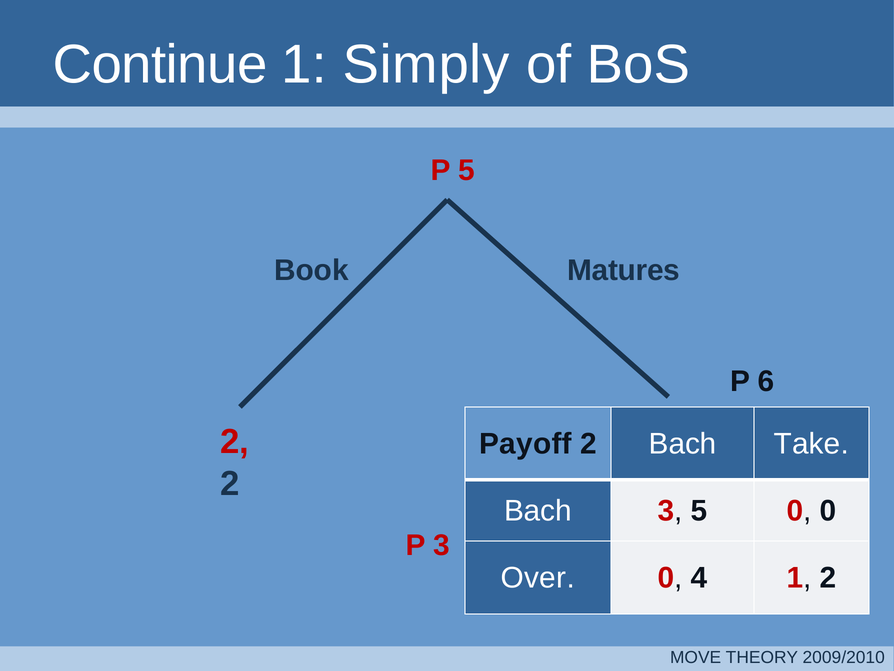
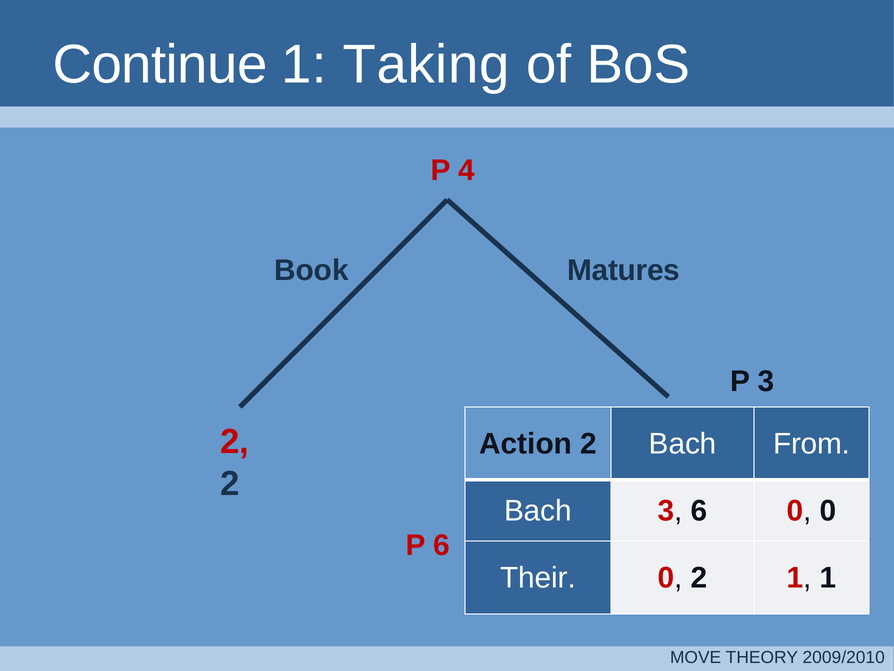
Simply: Simply -> Taking
P 5: 5 -> 4
P 6: 6 -> 3
Payoff: Payoff -> Action
Take: Take -> From
3 5: 5 -> 6
P 3: 3 -> 6
Over: Over -> Their
0 4: 4 -> 2
1 2: 2 -> 1
